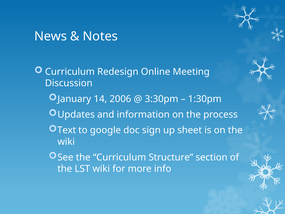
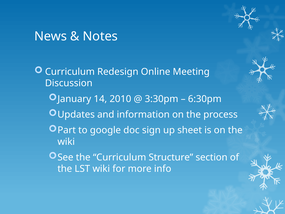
2006: 2006 -> 2010
1:30pm: 1:30pm -> 6:30pm
Text: Text -> Part
